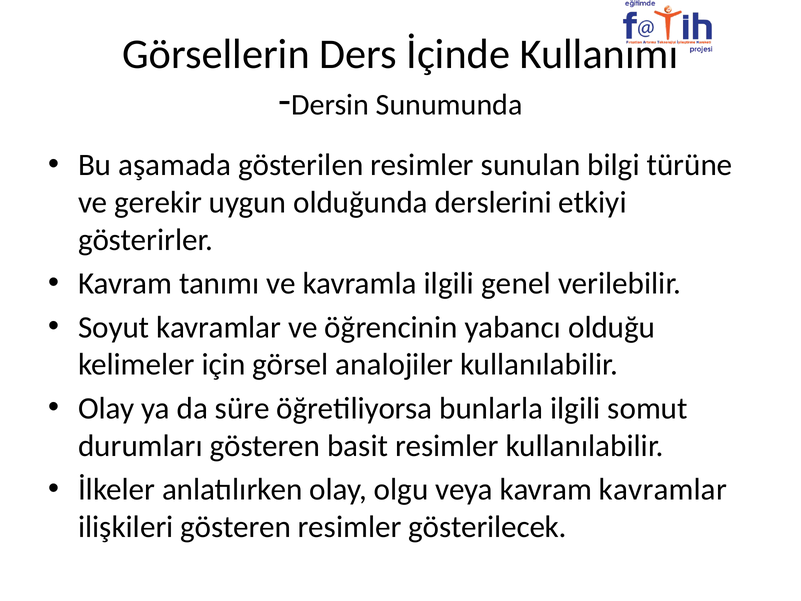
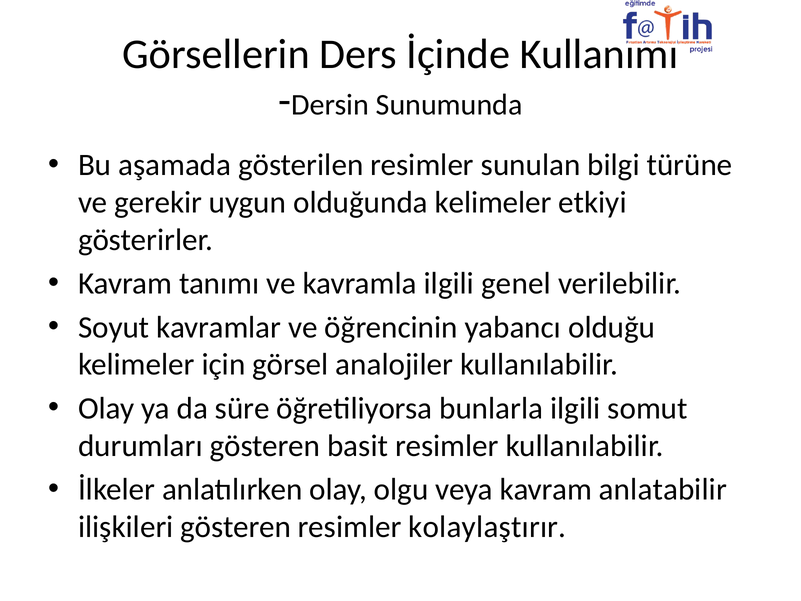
olduğunda derslerini: derslerini -> kelimeler
kavram kavramlar: kavramlar -> anlatabilir
gösterilecek: gösterilecek -> kolaylaştırır
